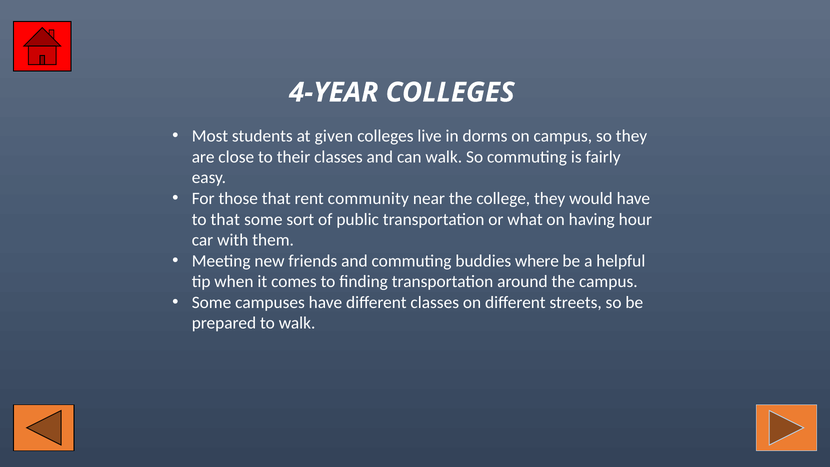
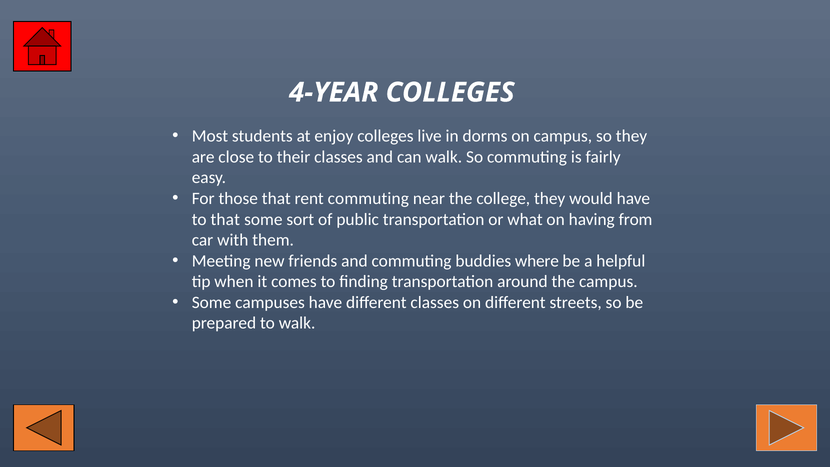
given: given -> enjoy
rent community: community -> commuting
hour: hour -> from
